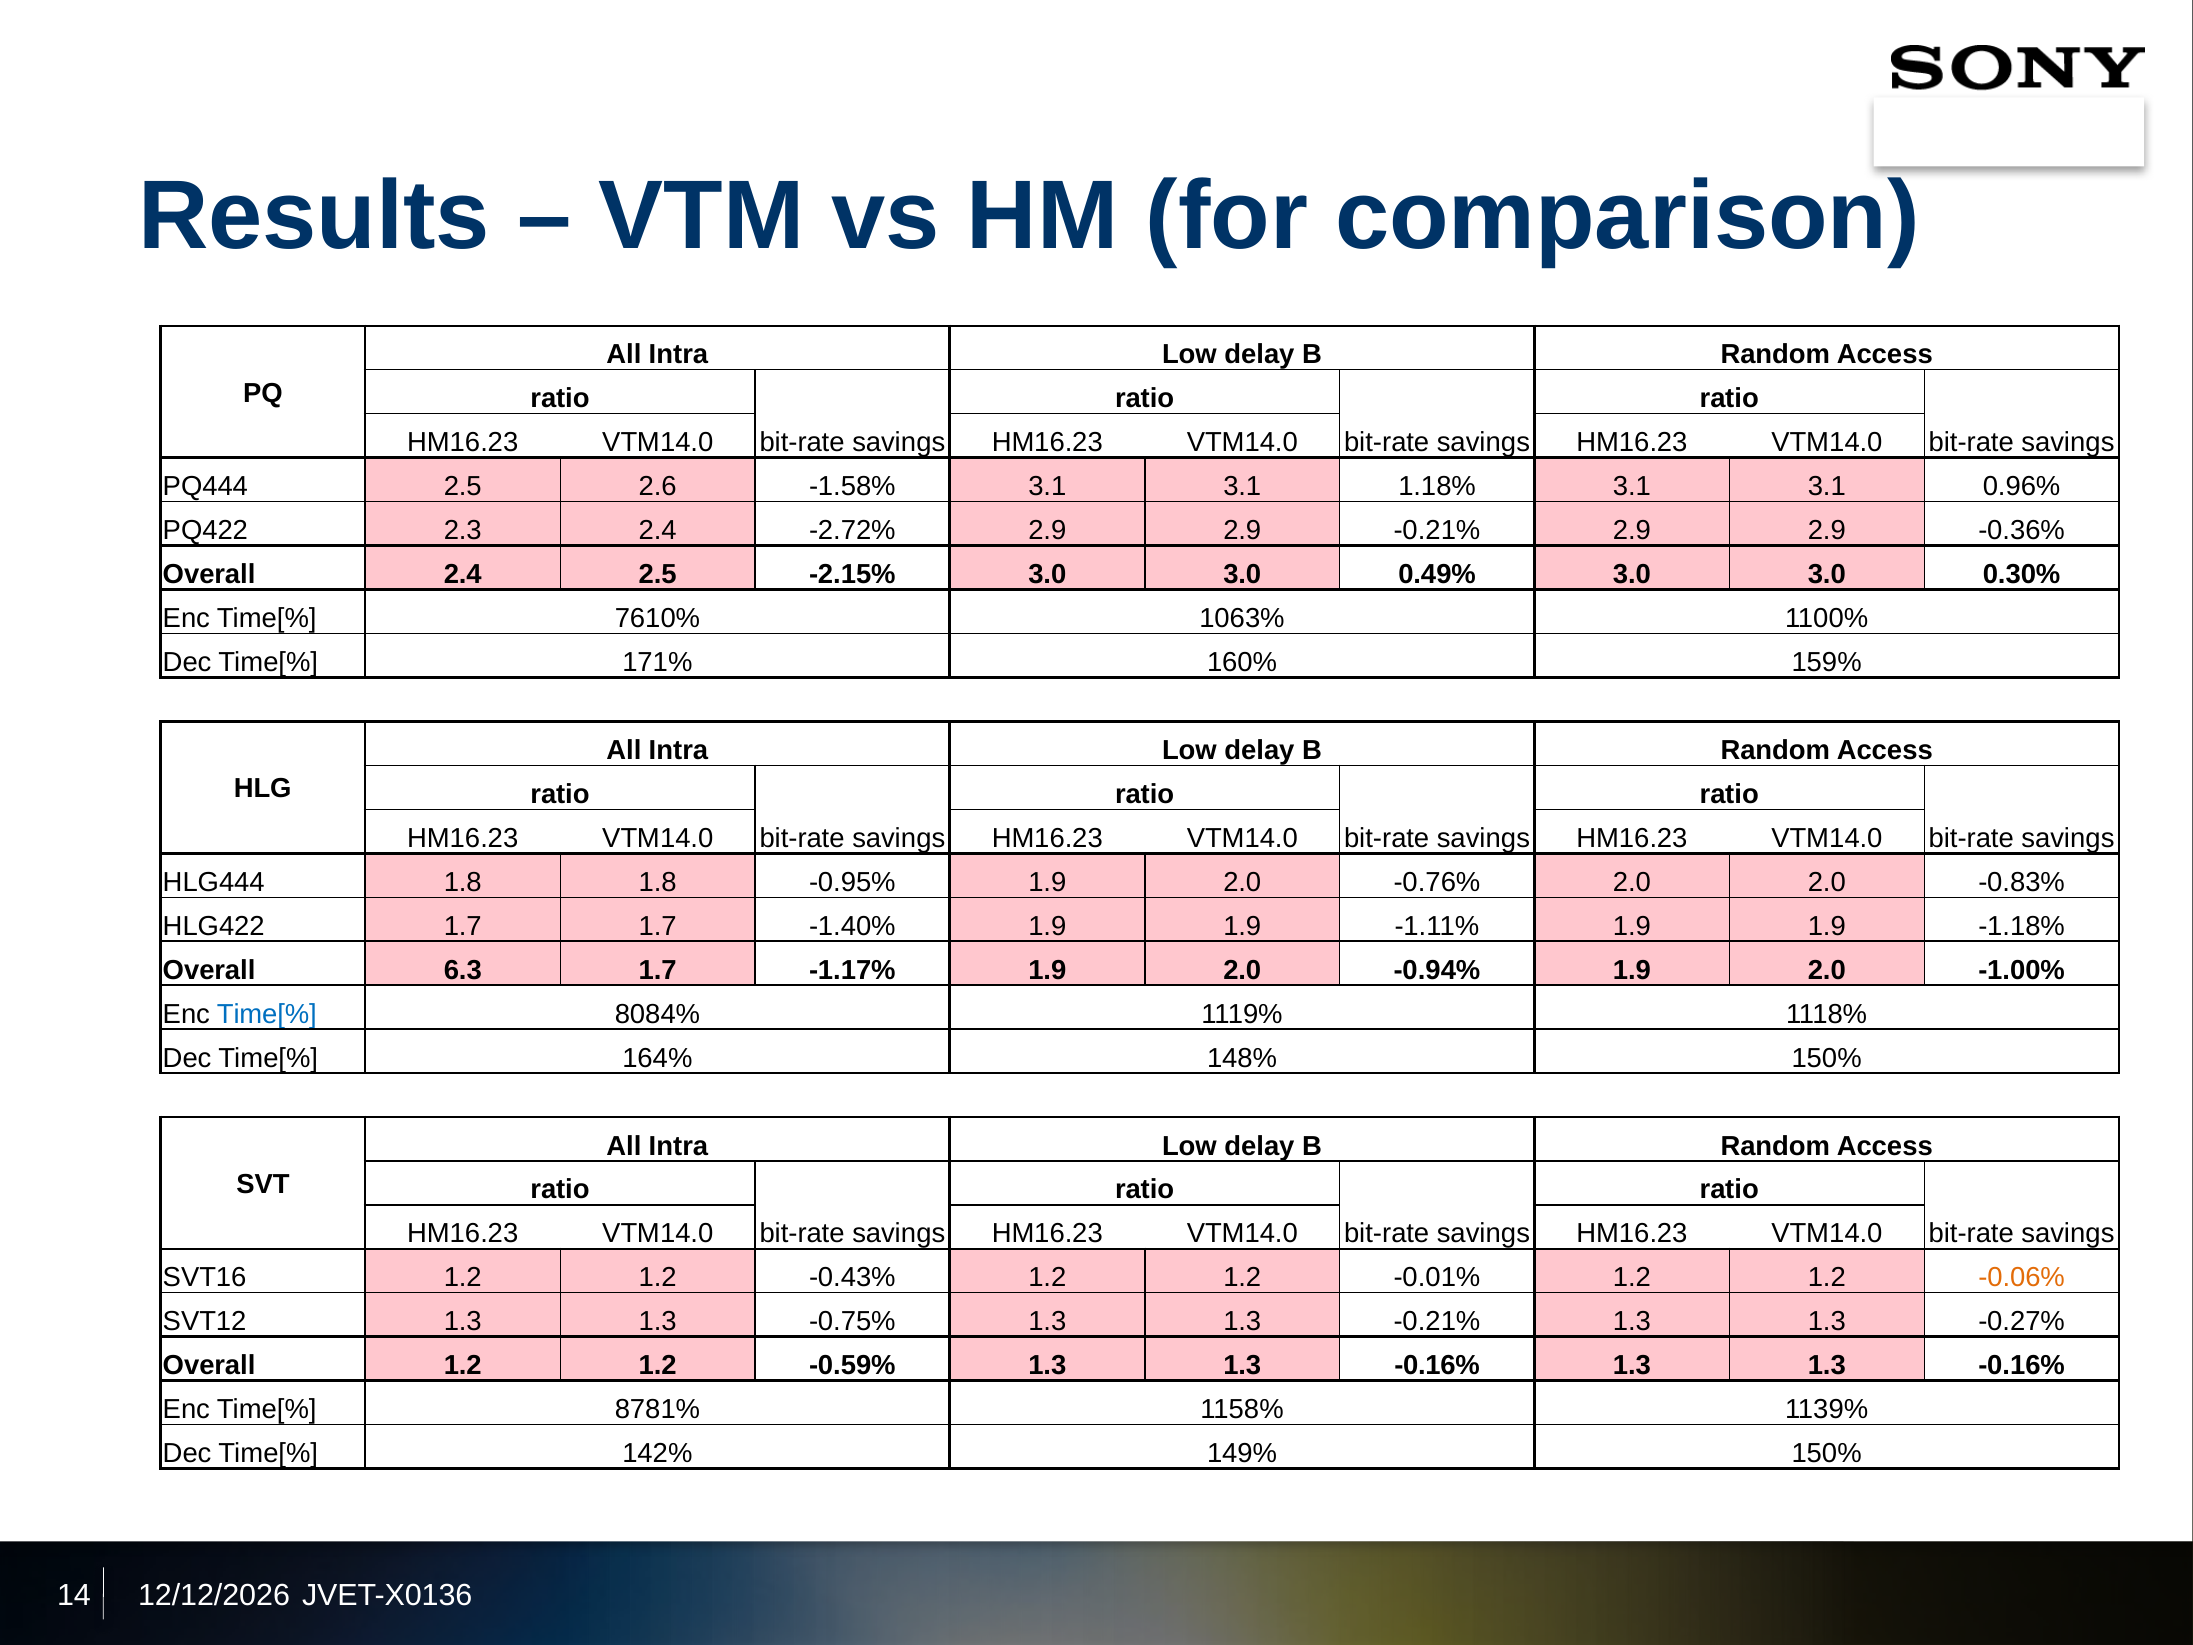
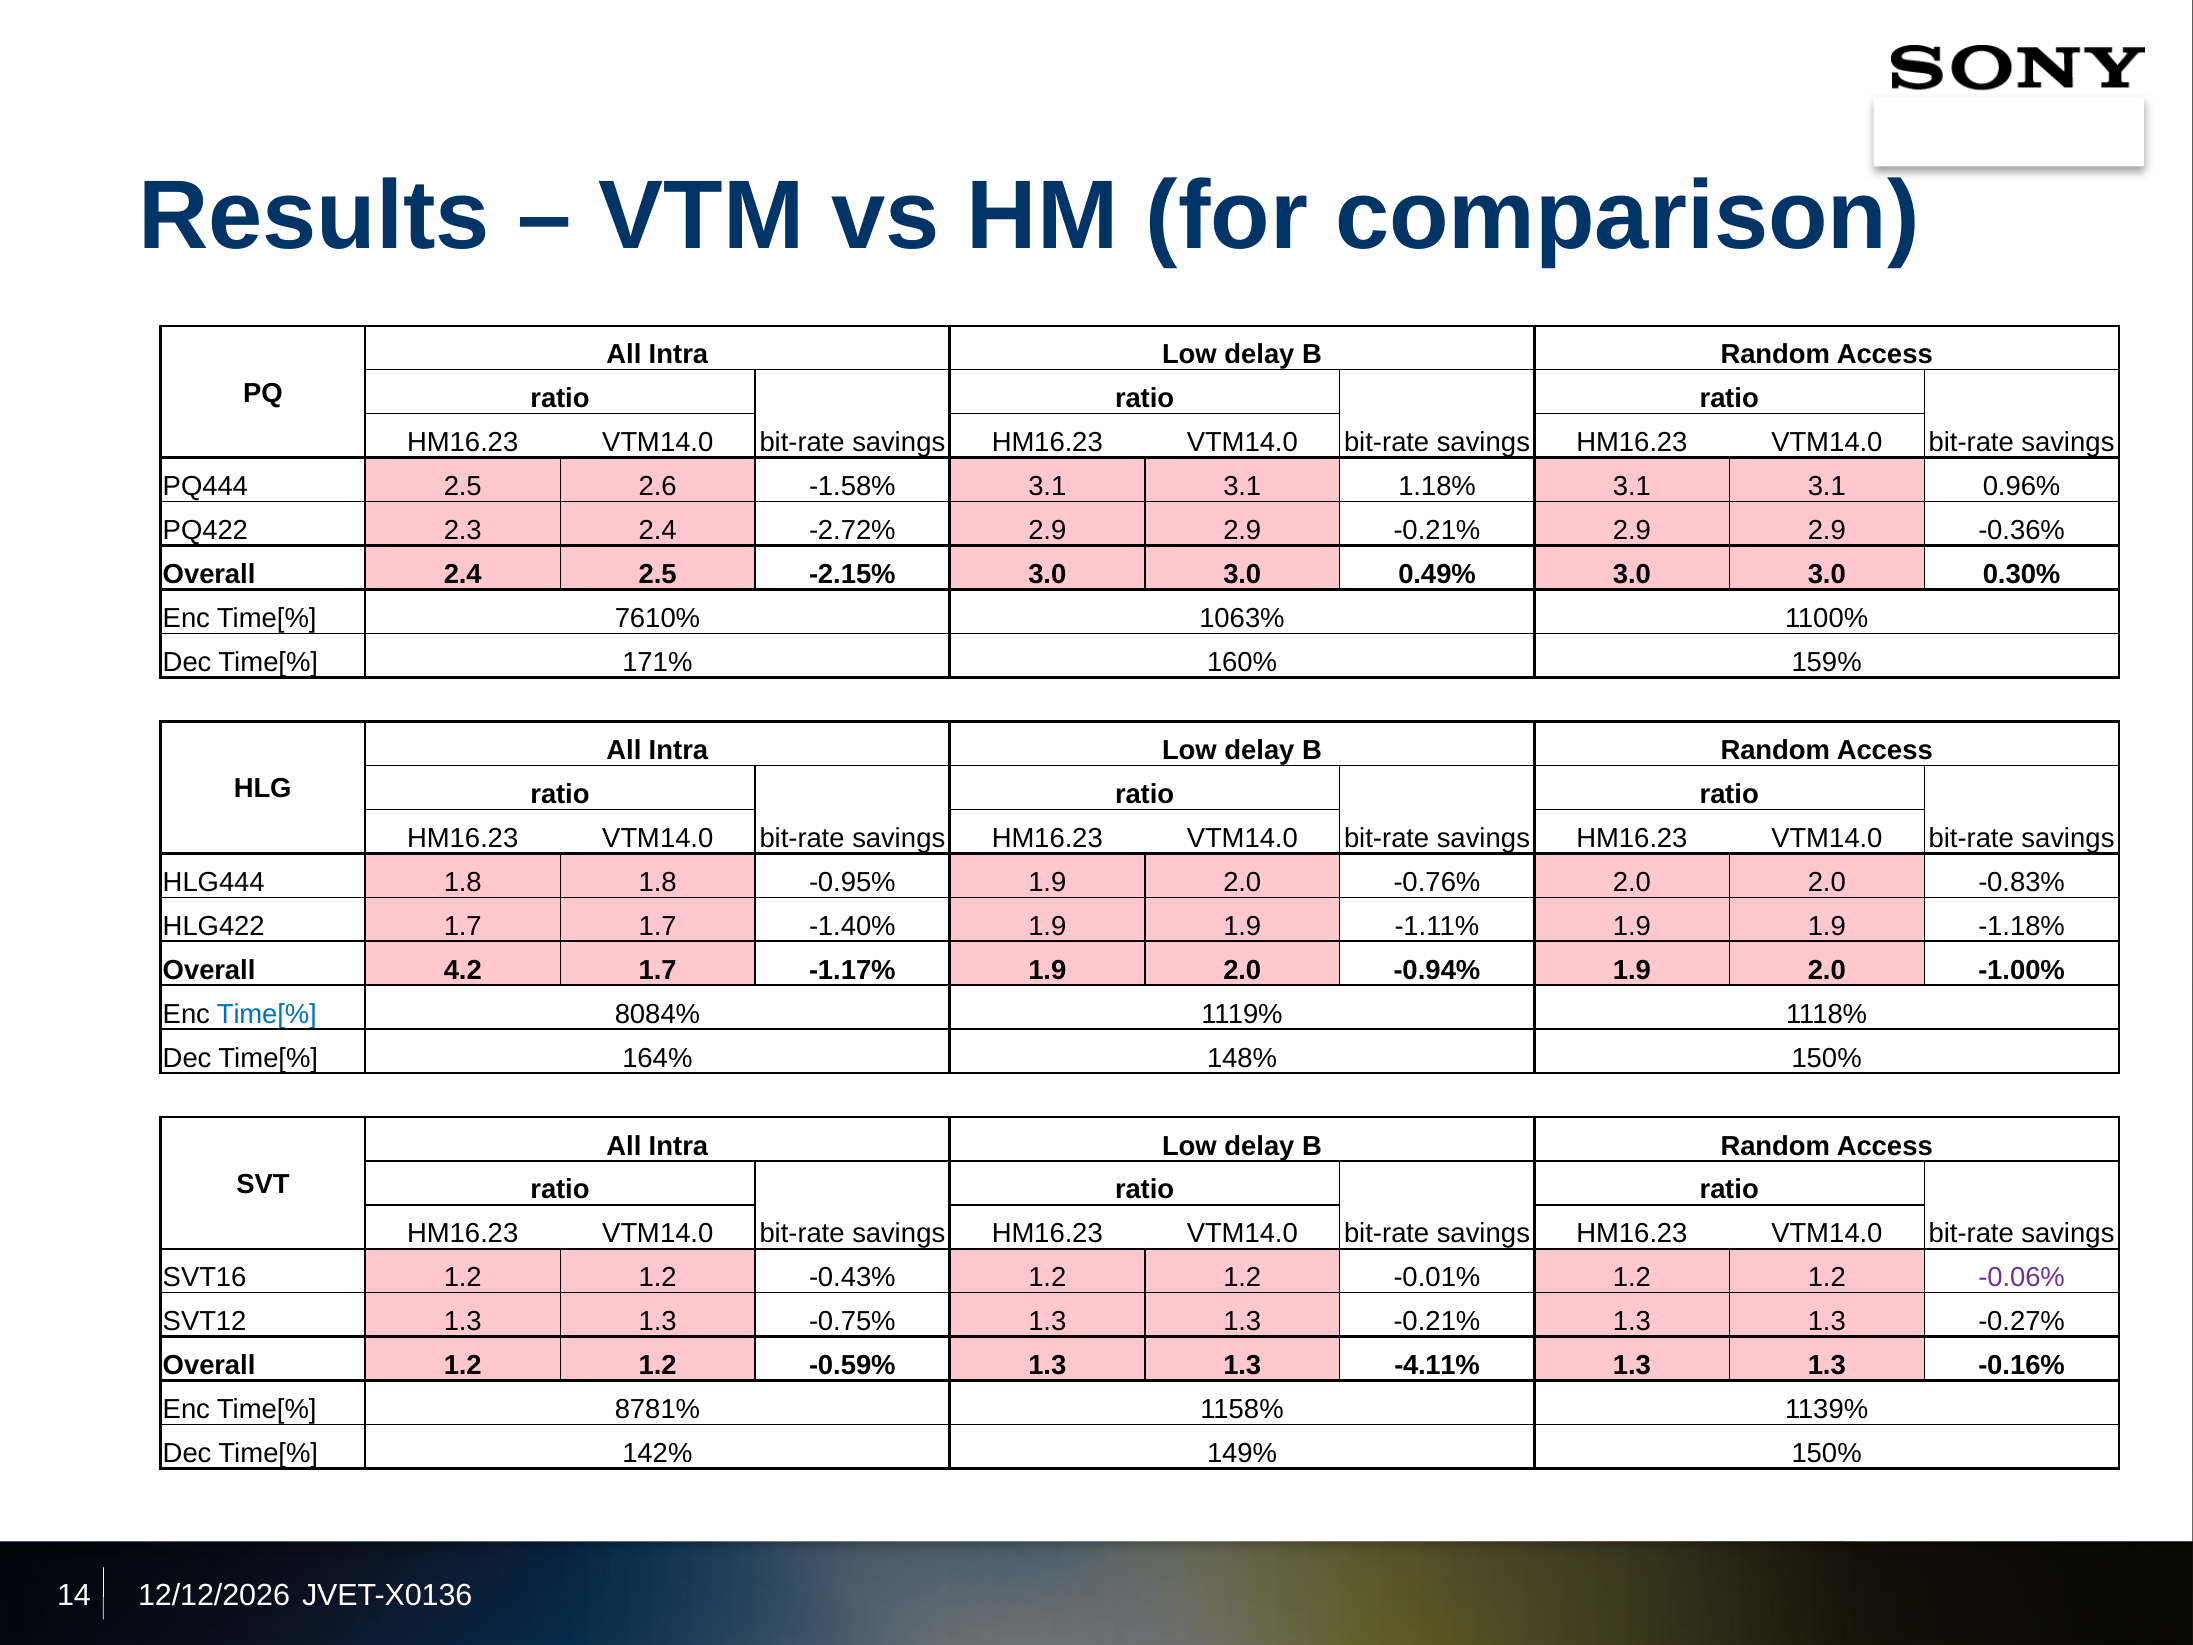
6.3: 6.3 -> 4.2
-0.06% colour: orange -> purple
-0.59% 1.3 1.3 -0.16%: -0.16% -> -4.11%
